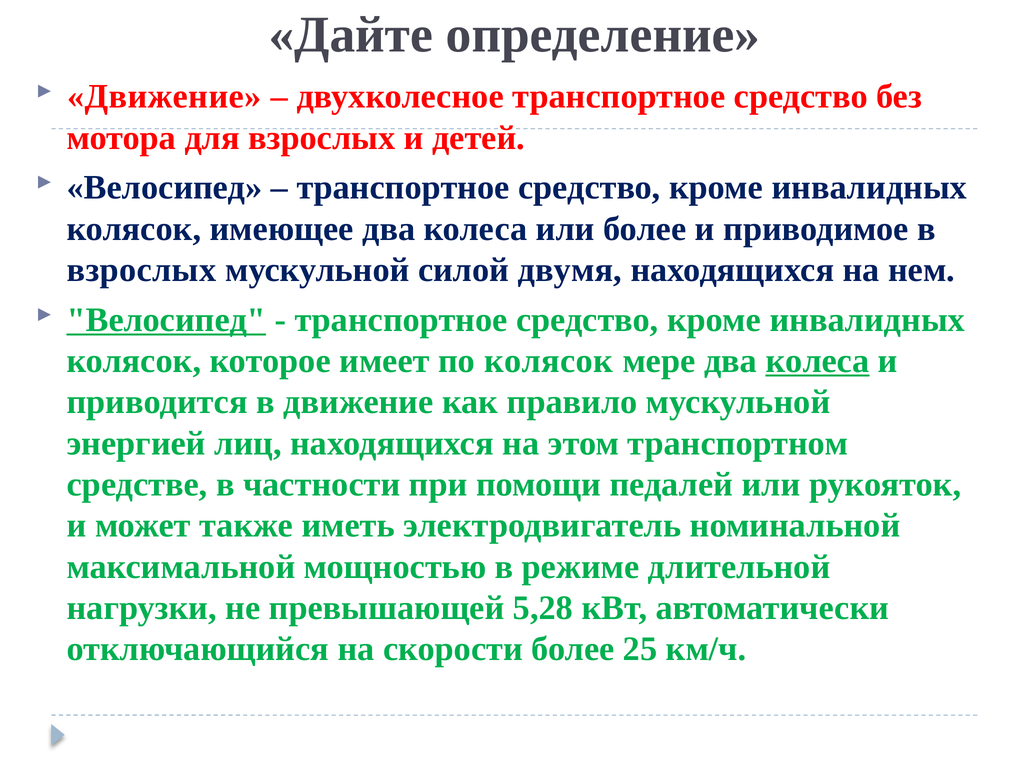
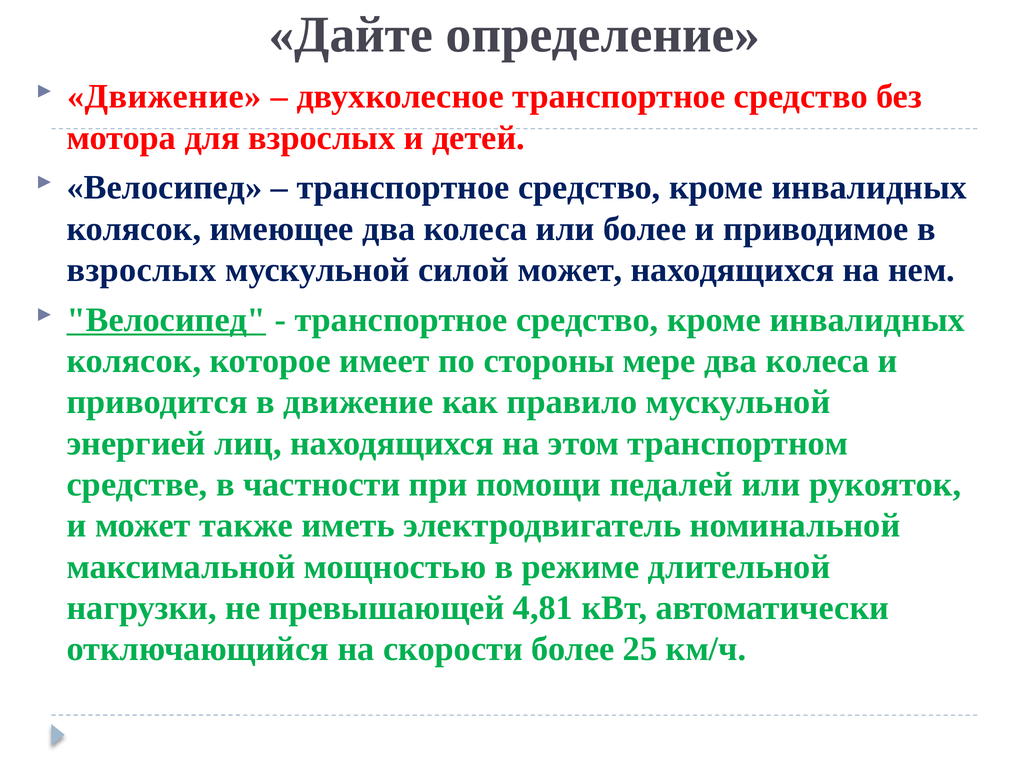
силой двумя: двумя -> может
по колясок: колясок -> стороны
колеса at (817, 361) underline: present -> none
5,28: 5,28 -> 4,81
